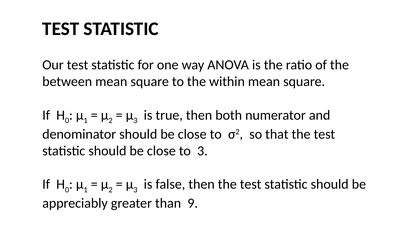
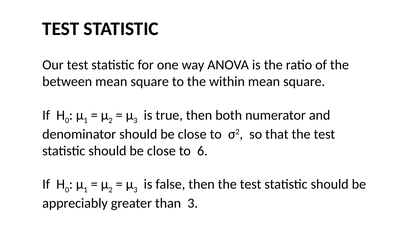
to 3: 3 -> 6
than 9: 9 -> 3
